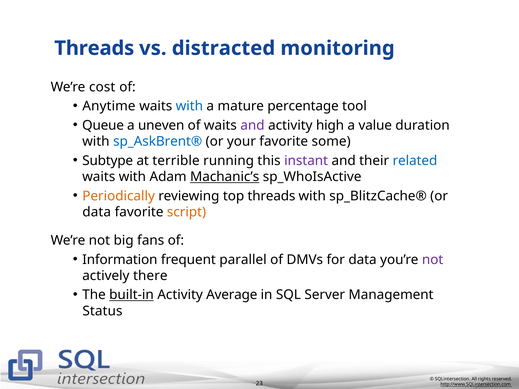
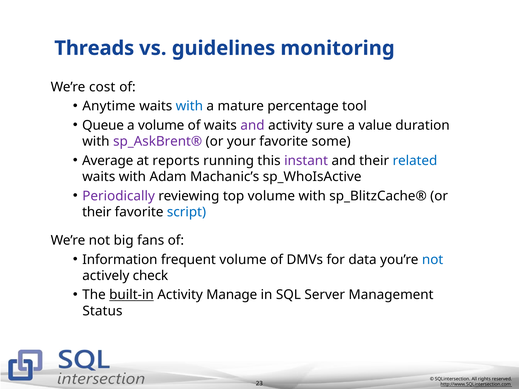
distracted: distracted -> guidelines
a uneven: uneven -> volume
high: high -> sure
sp_AskBrent® colour: blue -> purple
Subtype: Subtype -> Average
terrible: terrible -> reports
Machanic’s underline: present -> none
Periodically colour: orange -> purple
top threads: threads -> volume
data at (97, 212): data -> their
script colour: orange -> blue
frequent parallel: parallel -> volume
not at (433, 260) colour: purple -> blue
there: there -> check
Average: Average -> Manage
